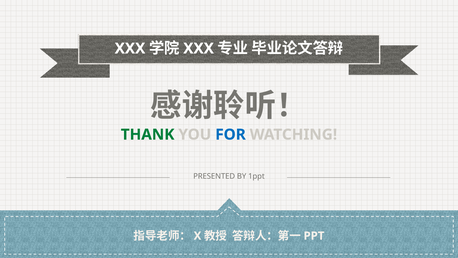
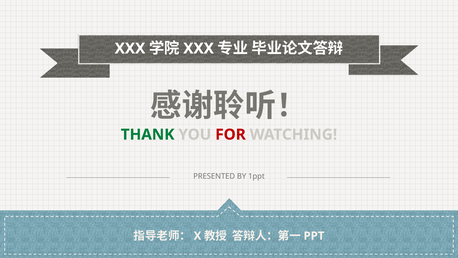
FOR colour: blue -> red
